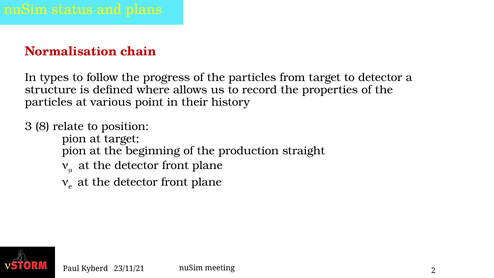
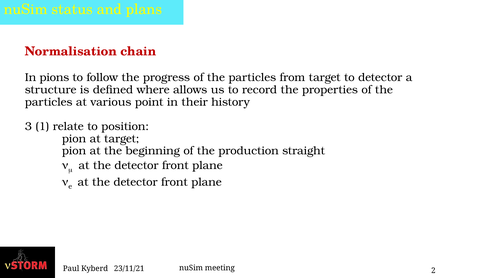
types: types -> pions
8: 8 -> 1
